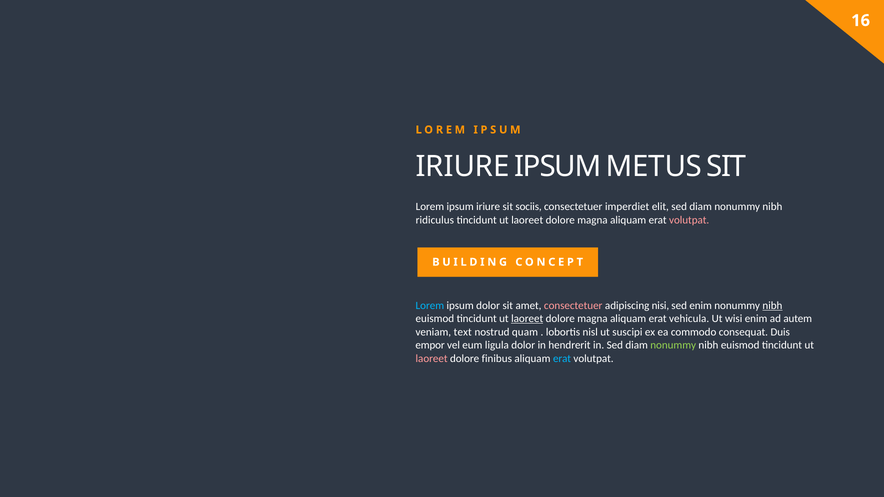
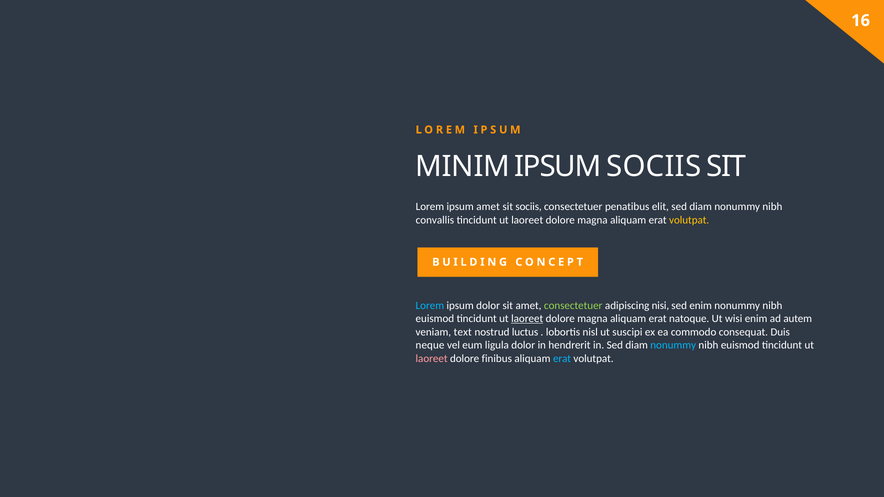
IRIURE at (463, 166): IRIURE -> MINIM
IPSUM METUS: METUS -> SOCIIS
ipsum iriure: iriure -> amet
imperdiet: imperdiet -> penatibus
ridiculus: ridiculus -> convallis
volutpat at (689, 220) colour: pink -> yellow
consectetuer at (573, 306) colour: pink -> light green
nibh at (772, 306) underline: present -> none
vehicula: vehicula -> natoque
quam: quam -> luctus
empor: empor -> neque
nonummy at (673, 345) colour: light green -> light blue
